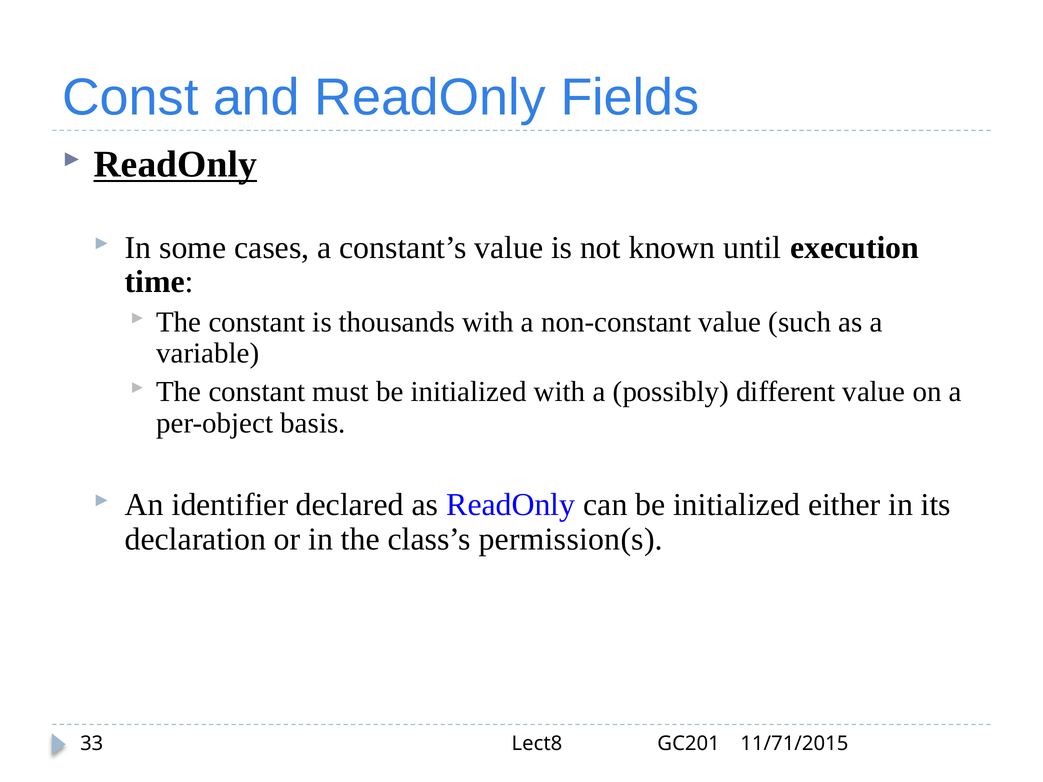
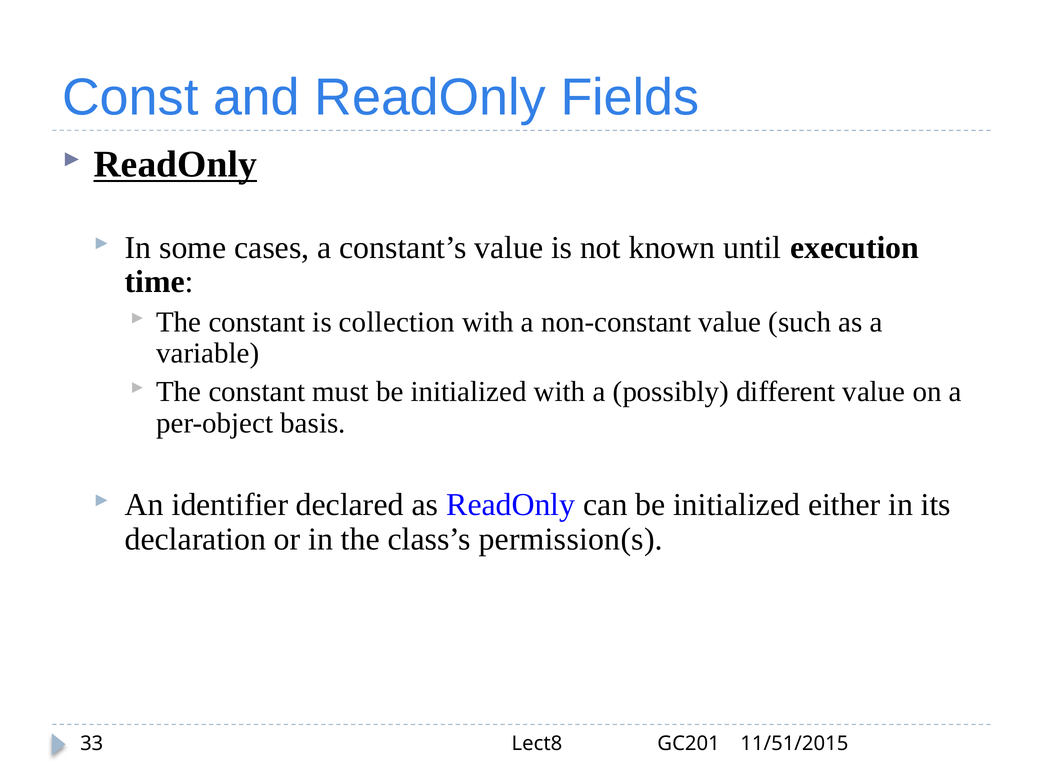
thousands: thousands -> collection
11/71/2015: 11/71/2015 -> 11/51/2015
